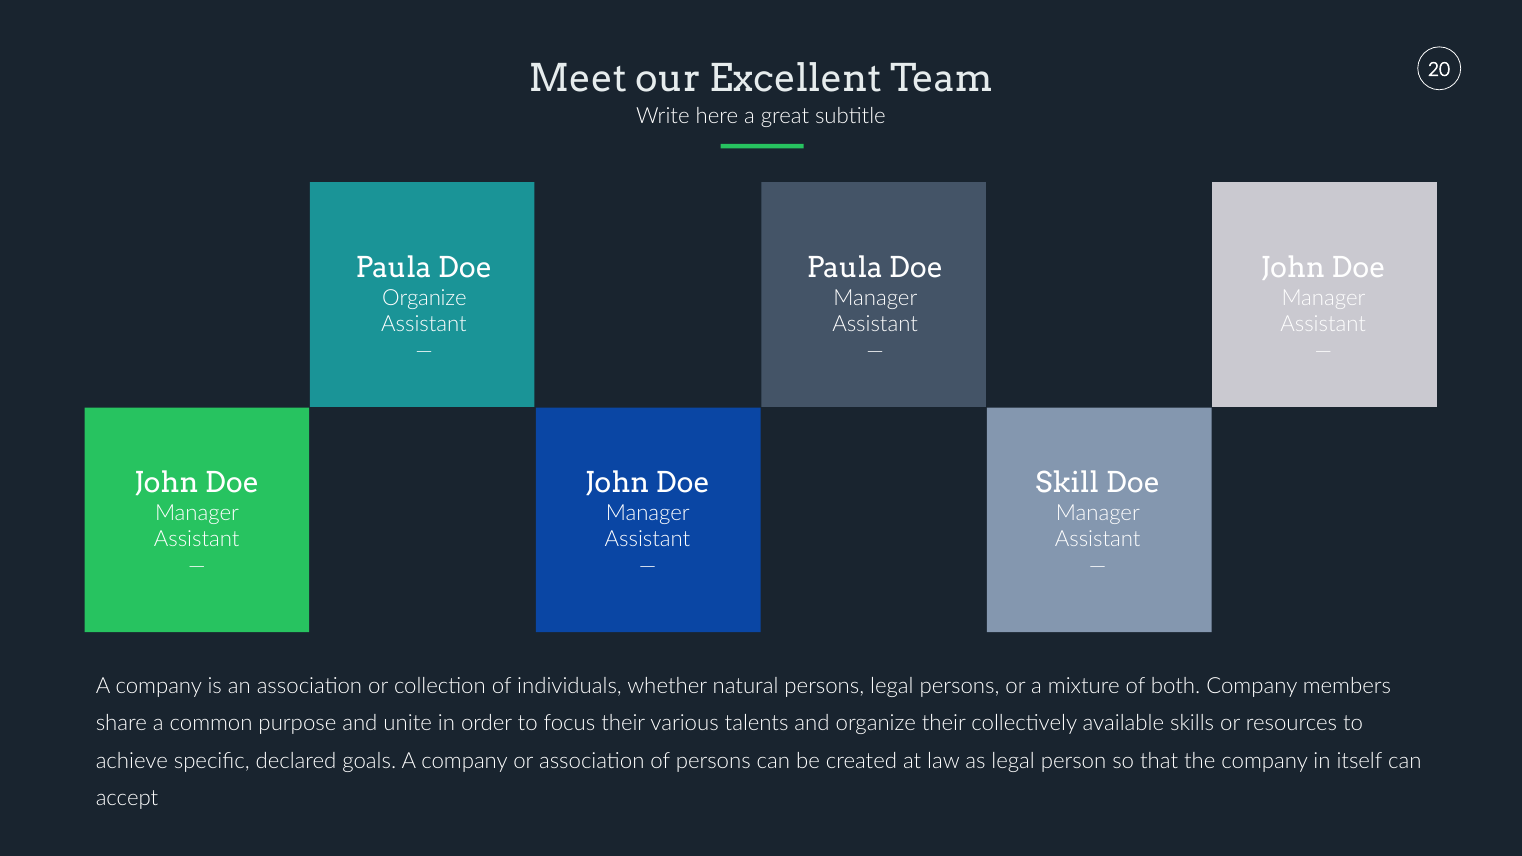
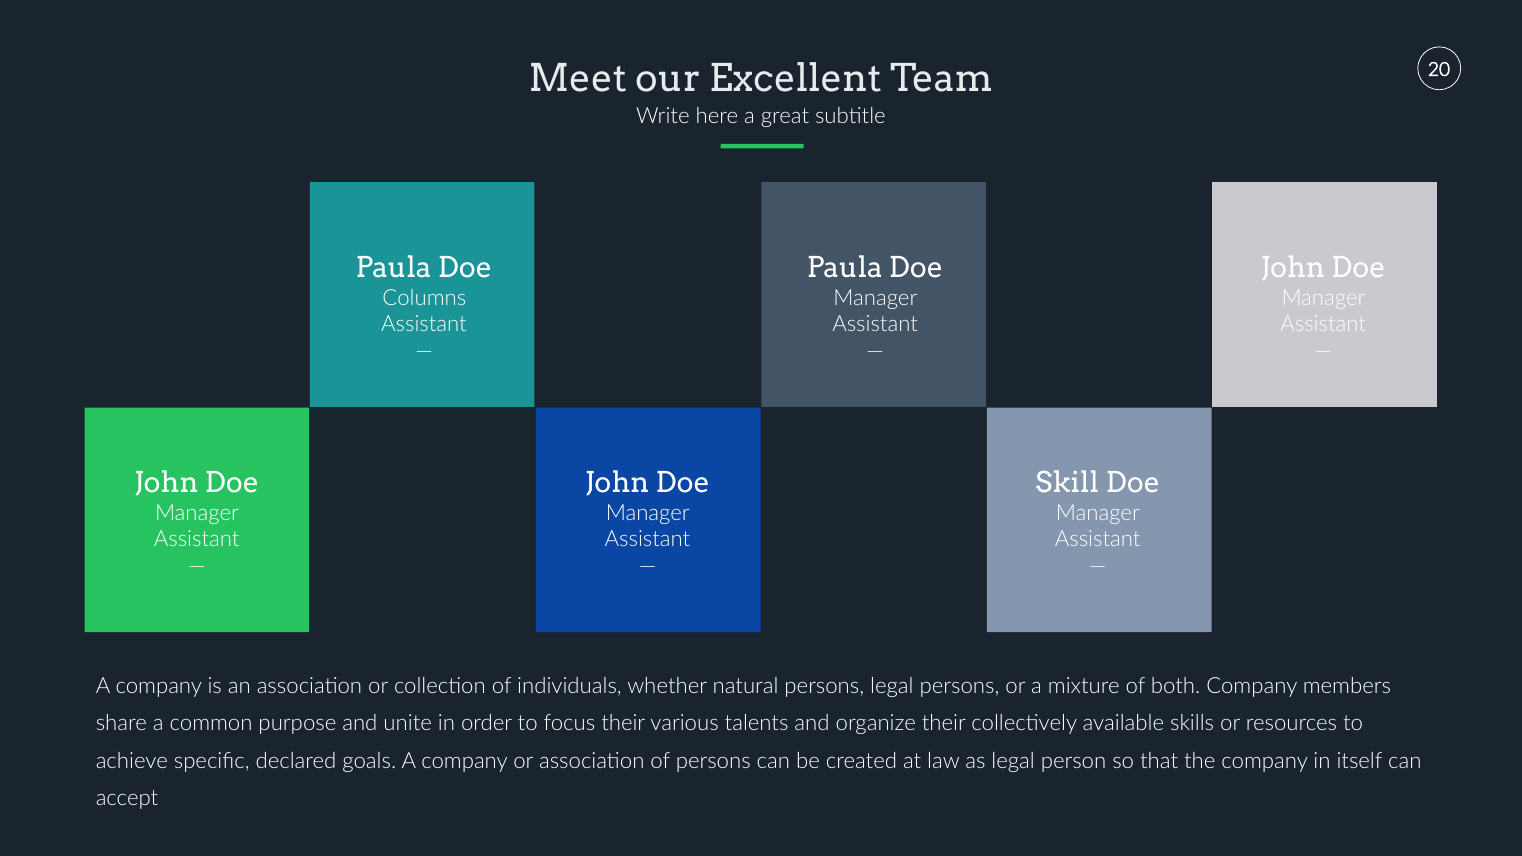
Organize at (424, 298): Organize -> Columns
